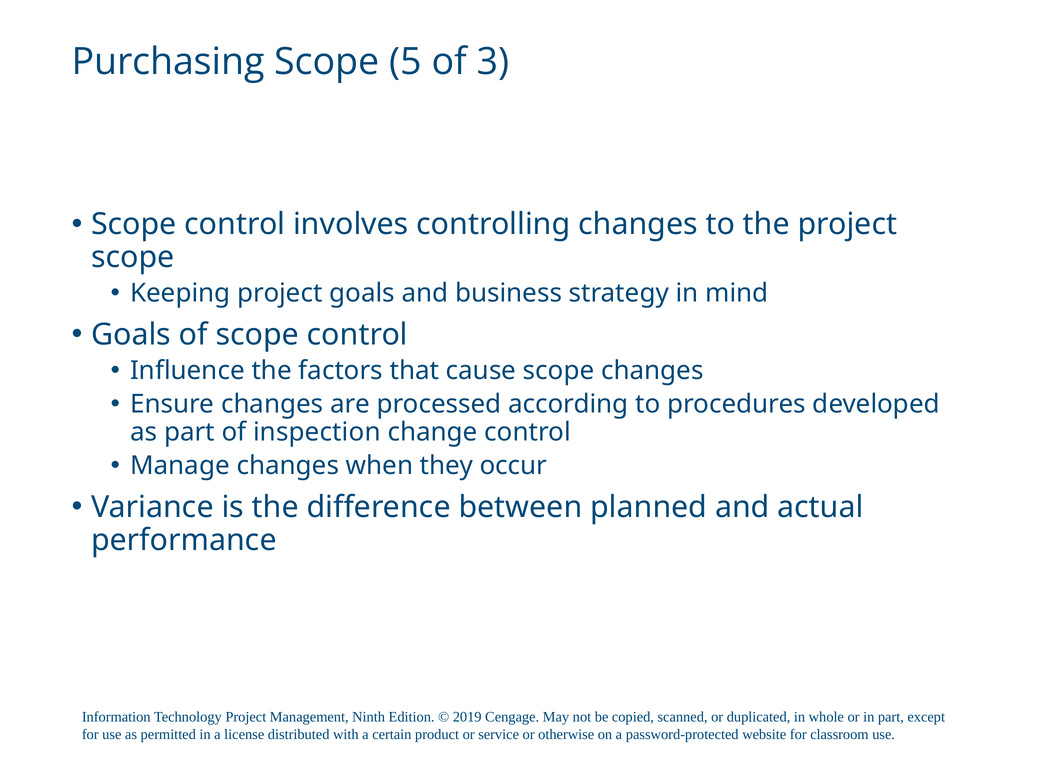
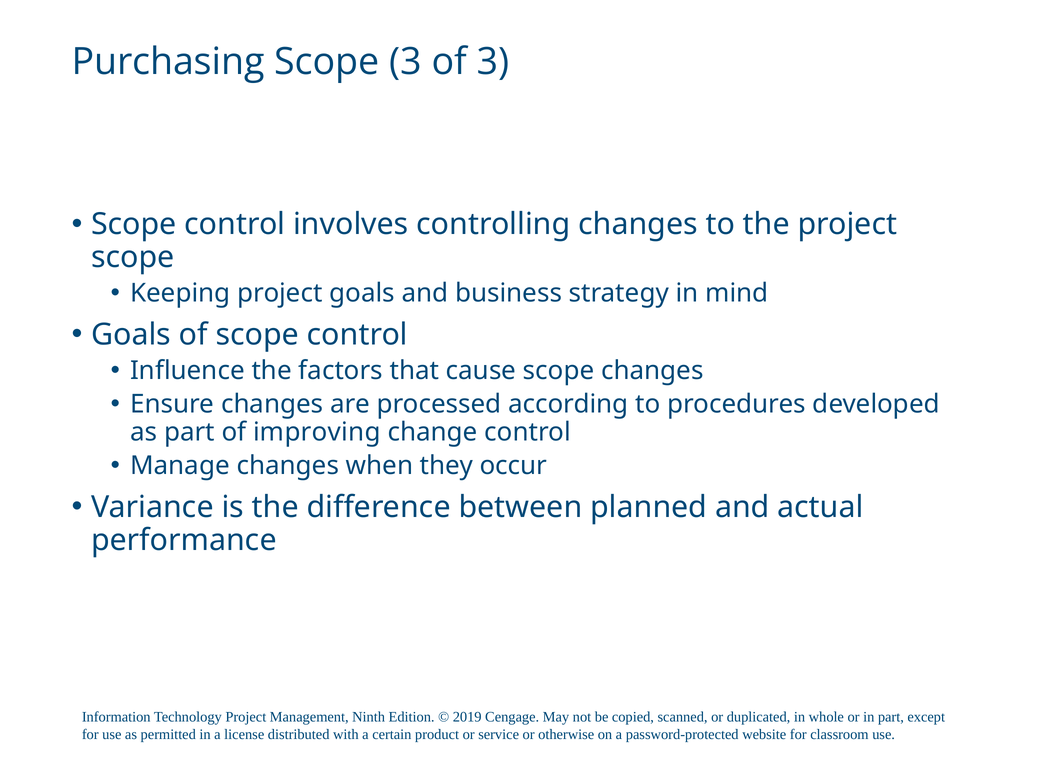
Scope 5: 5 -> 3
inspection: inspection -> improving
